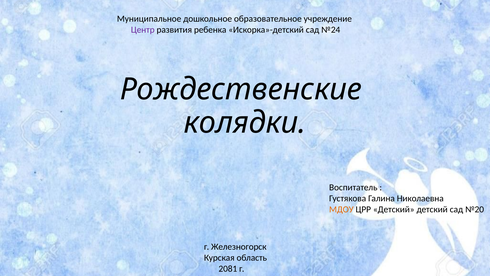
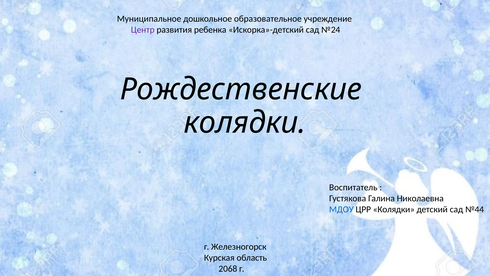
МДОУ colour: orange -> blue
ЦРР Детский: Детский -> Колядки
№20: №20 -> №44
2081: 2081 -> 2068
